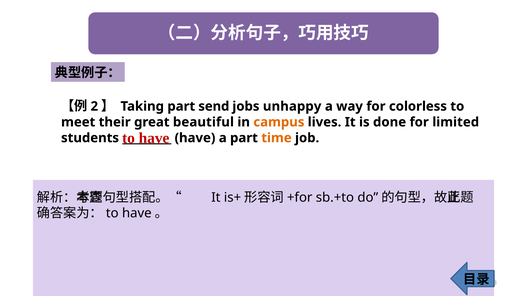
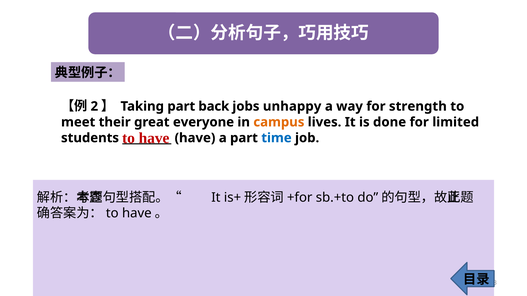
send: send -> back
colorless: colorless -> strength
beautiful: beautiful -> everyone
time colour: orange -> blue
